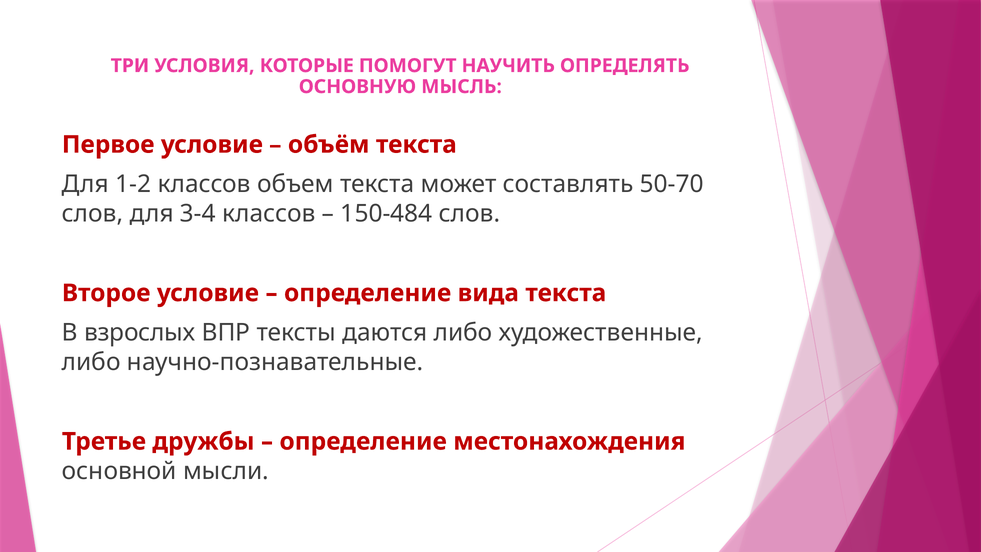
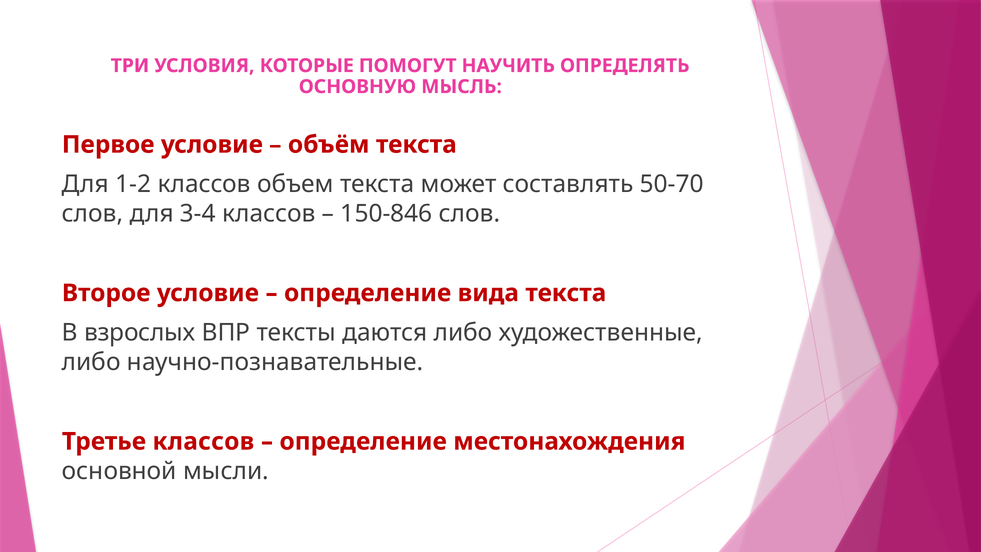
150-484: 150-484 -> 150-846
Третье дружбы: дружбы -> классов
